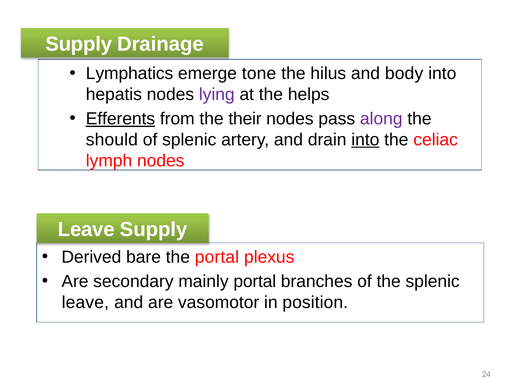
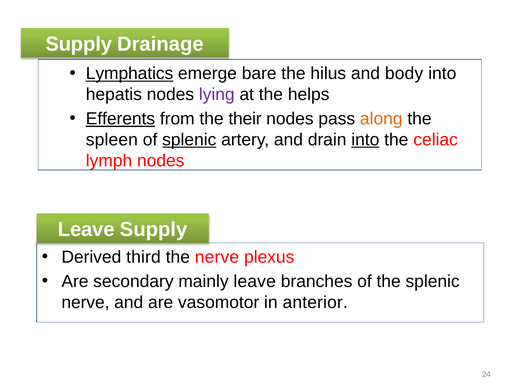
Lymphatics underline: none -> present
tone: tone -> bare
along colour: purple -> orange
should: should -> spleen
splenic at (189, 140) underline: none -> present
bare: bare -> third
the portal: portal -> nerve
mainly portal: portal -> leave
leave at (85, 302): leave -> nerve
position: position -> anterior
